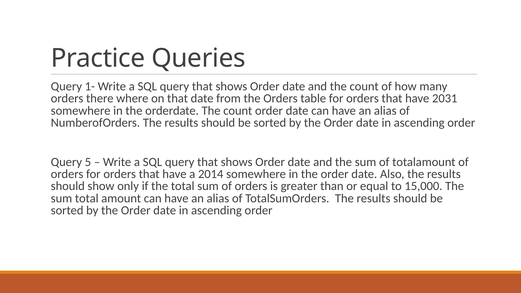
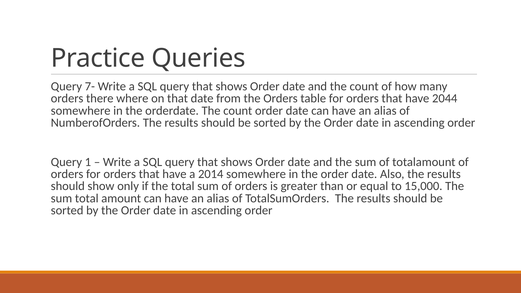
1-: 1- -> 7-
2031: 2031 -> 2044
5: 5 -> 1
